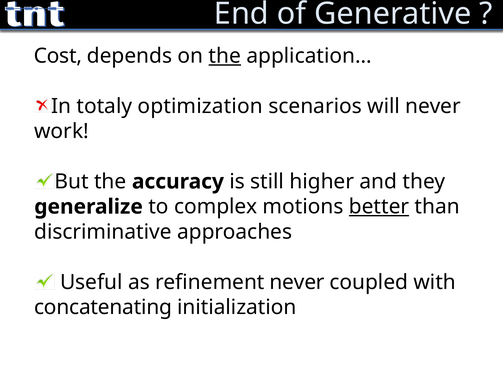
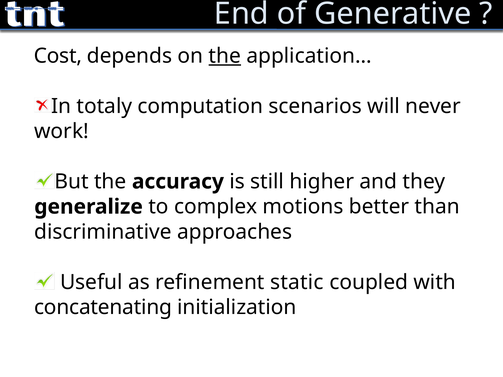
optimization: optimization -> computation
better underline: present -> none
refinement never: never -> static
